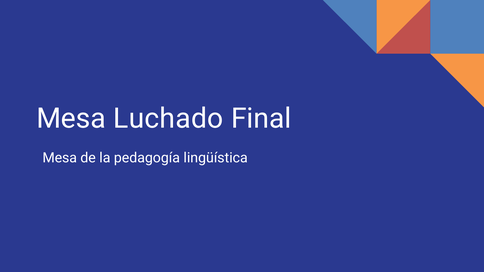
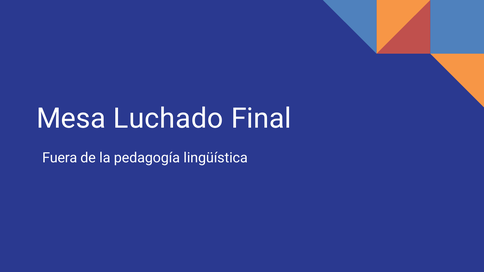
Mesa at (60, 158): Mesa -> Fuera
